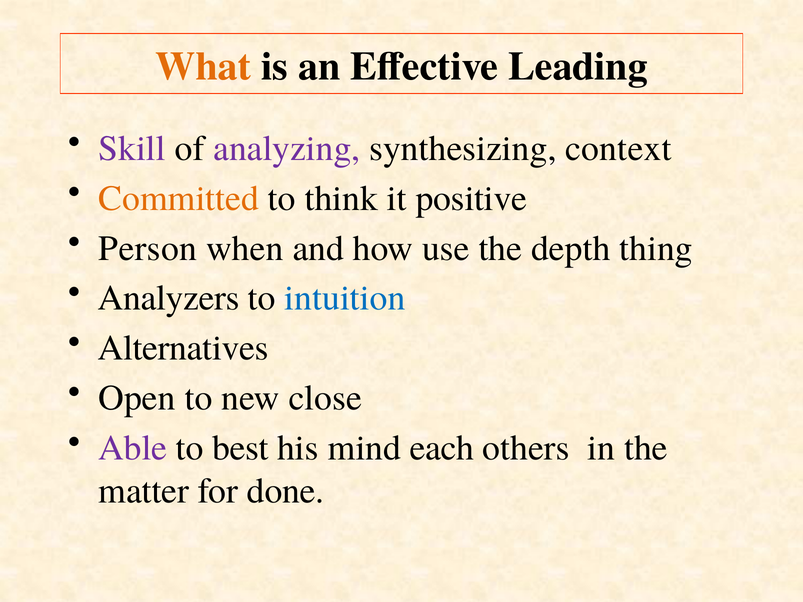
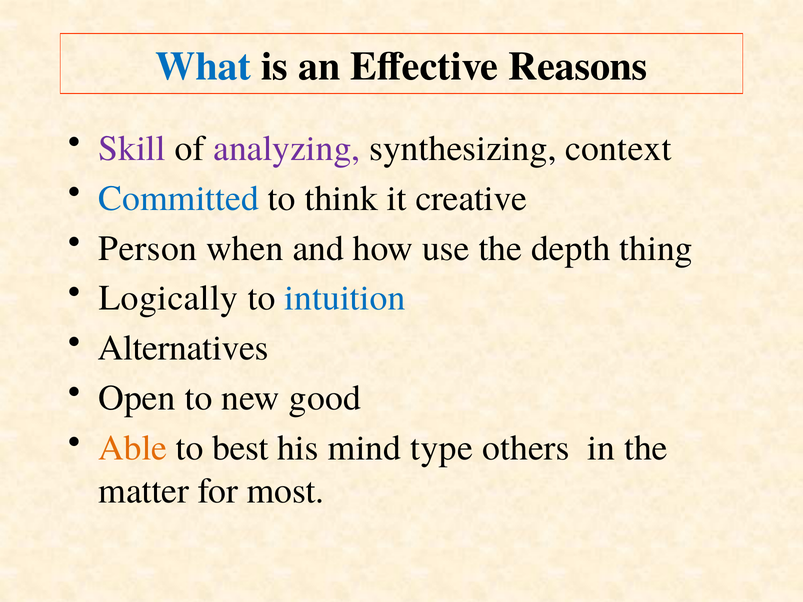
What colour: orange -> blue
Leading: Leading -> Reasons
Committed colour: orange -> blue
positive: positive -> creative
Analyzers: Analyzers -> Logically
close: close -> good
Able colour: purple -> orange
each: each -> type
done: done -> most
